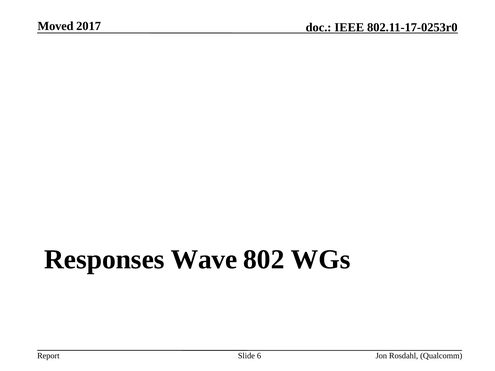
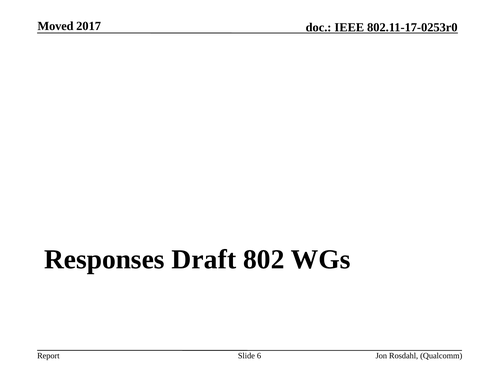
Wave: Wave -> Draft
